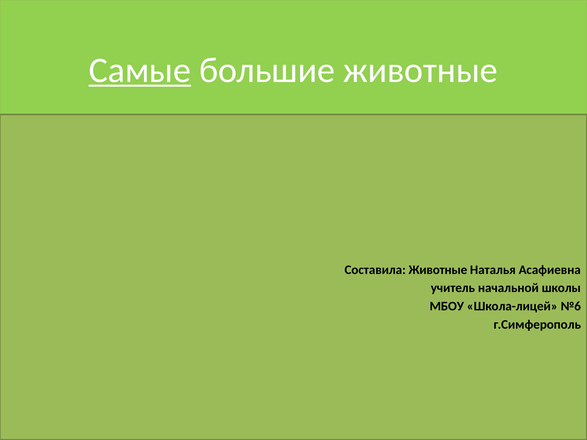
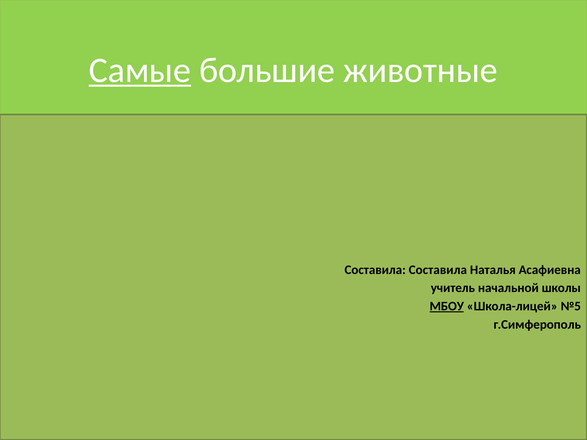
Составила Животные: Животные -> Составила
МБОУ underline: none -> present
№6: №6 -> №5
